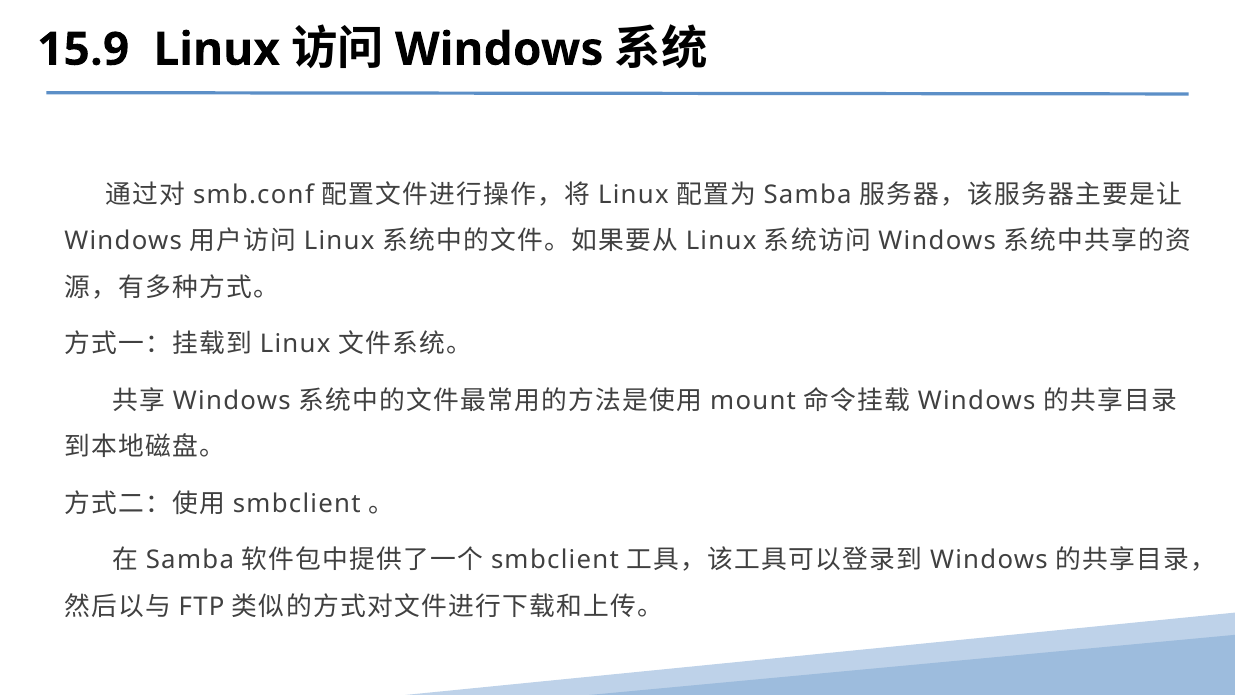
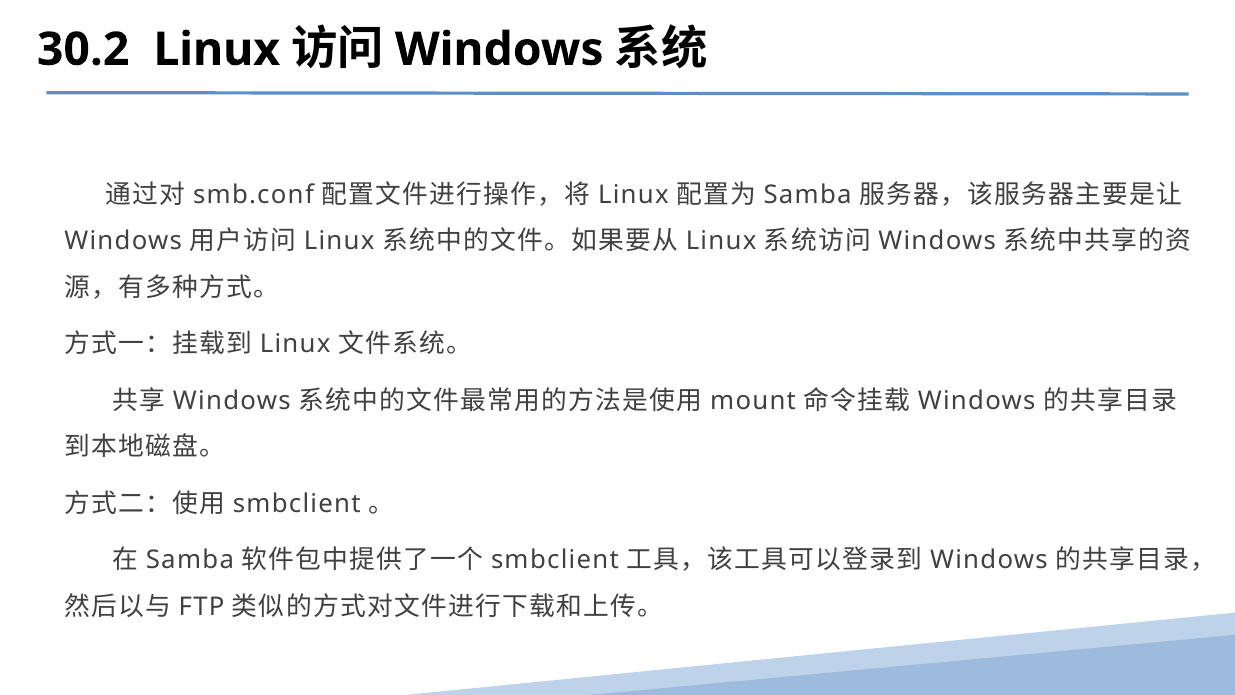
15.9: 15.9 -> 30.2
